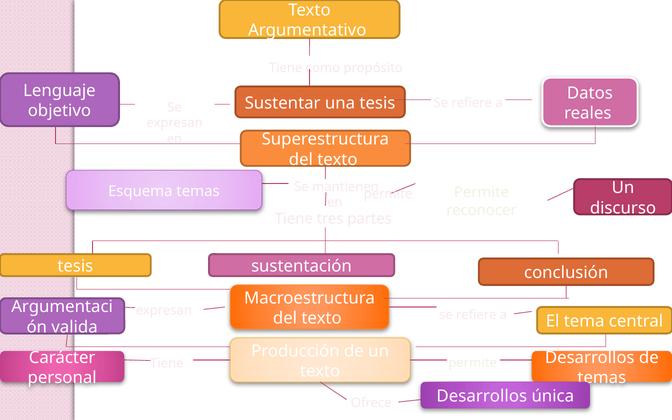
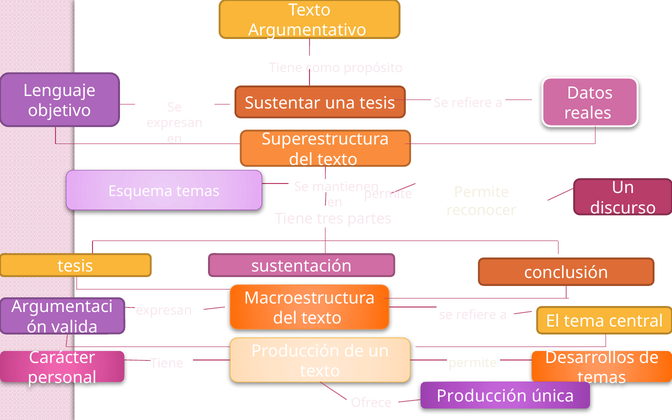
Ofrece Desarrollos: Desarrollos -> Producción
